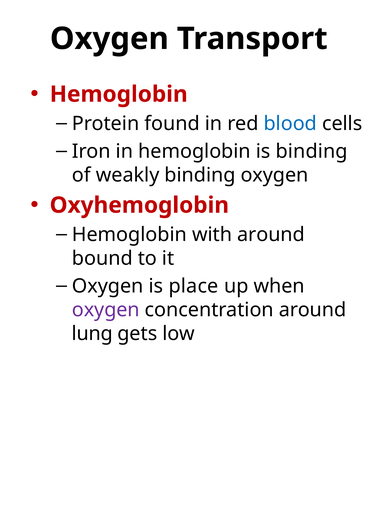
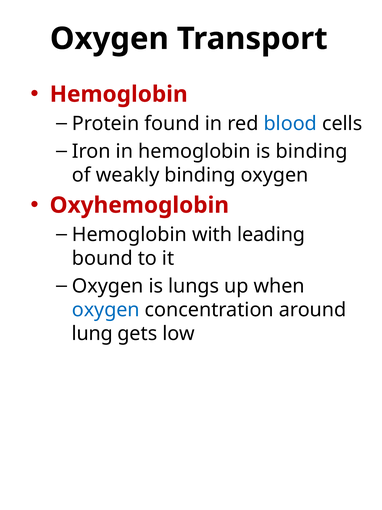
with around: around -> leading
place: place -> lungs
oxygen at (106, 309) colour: purple -> blue
